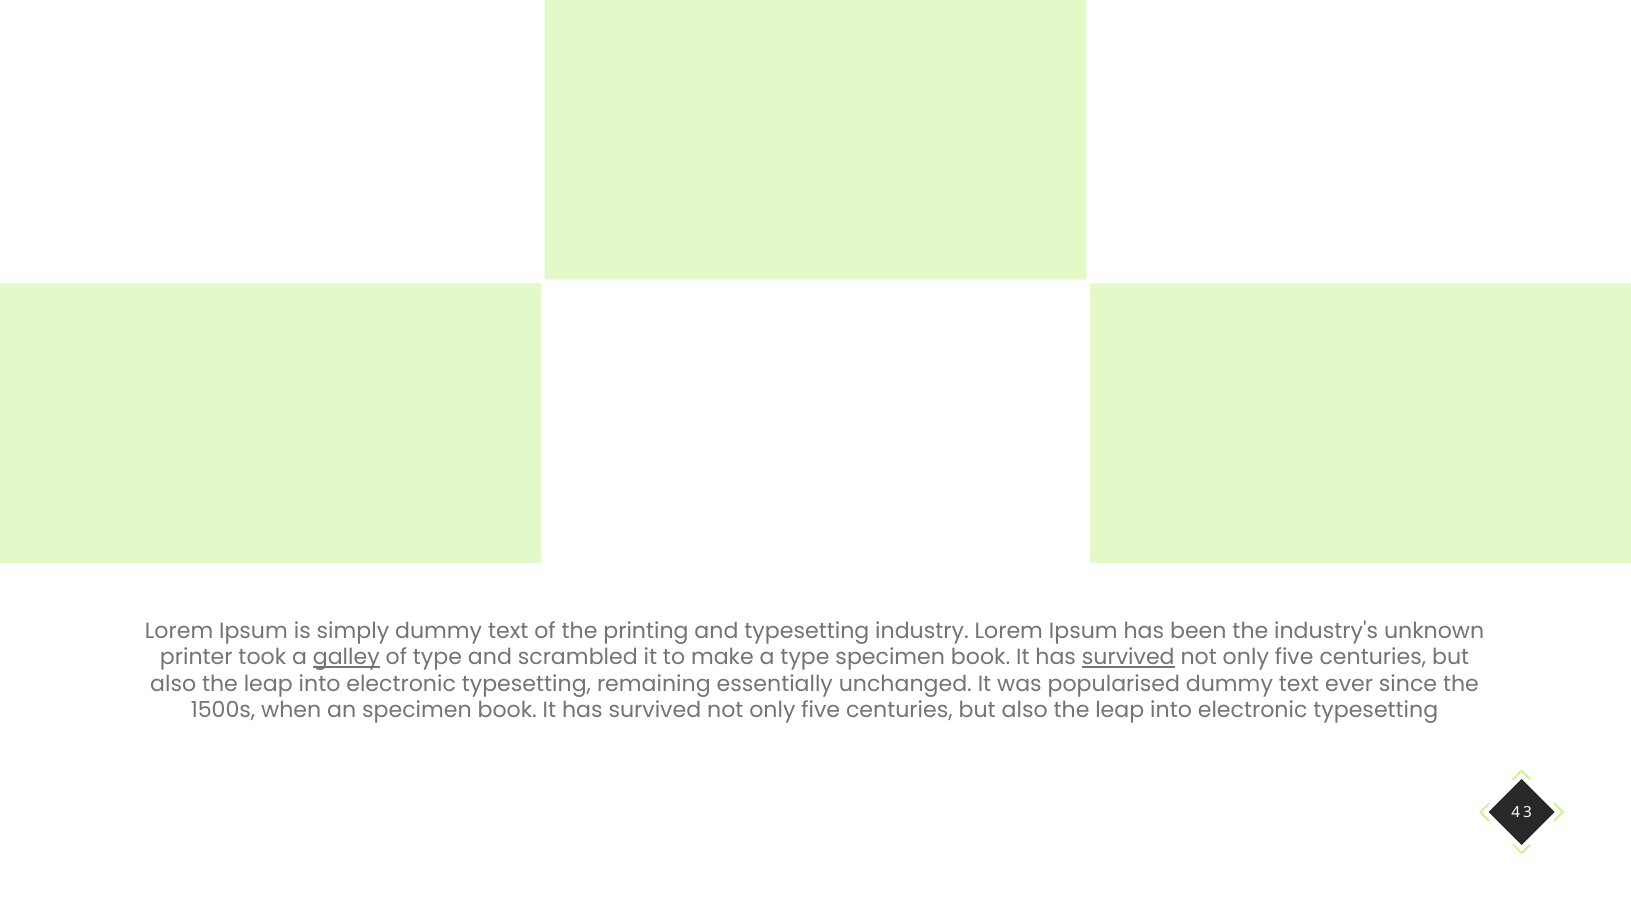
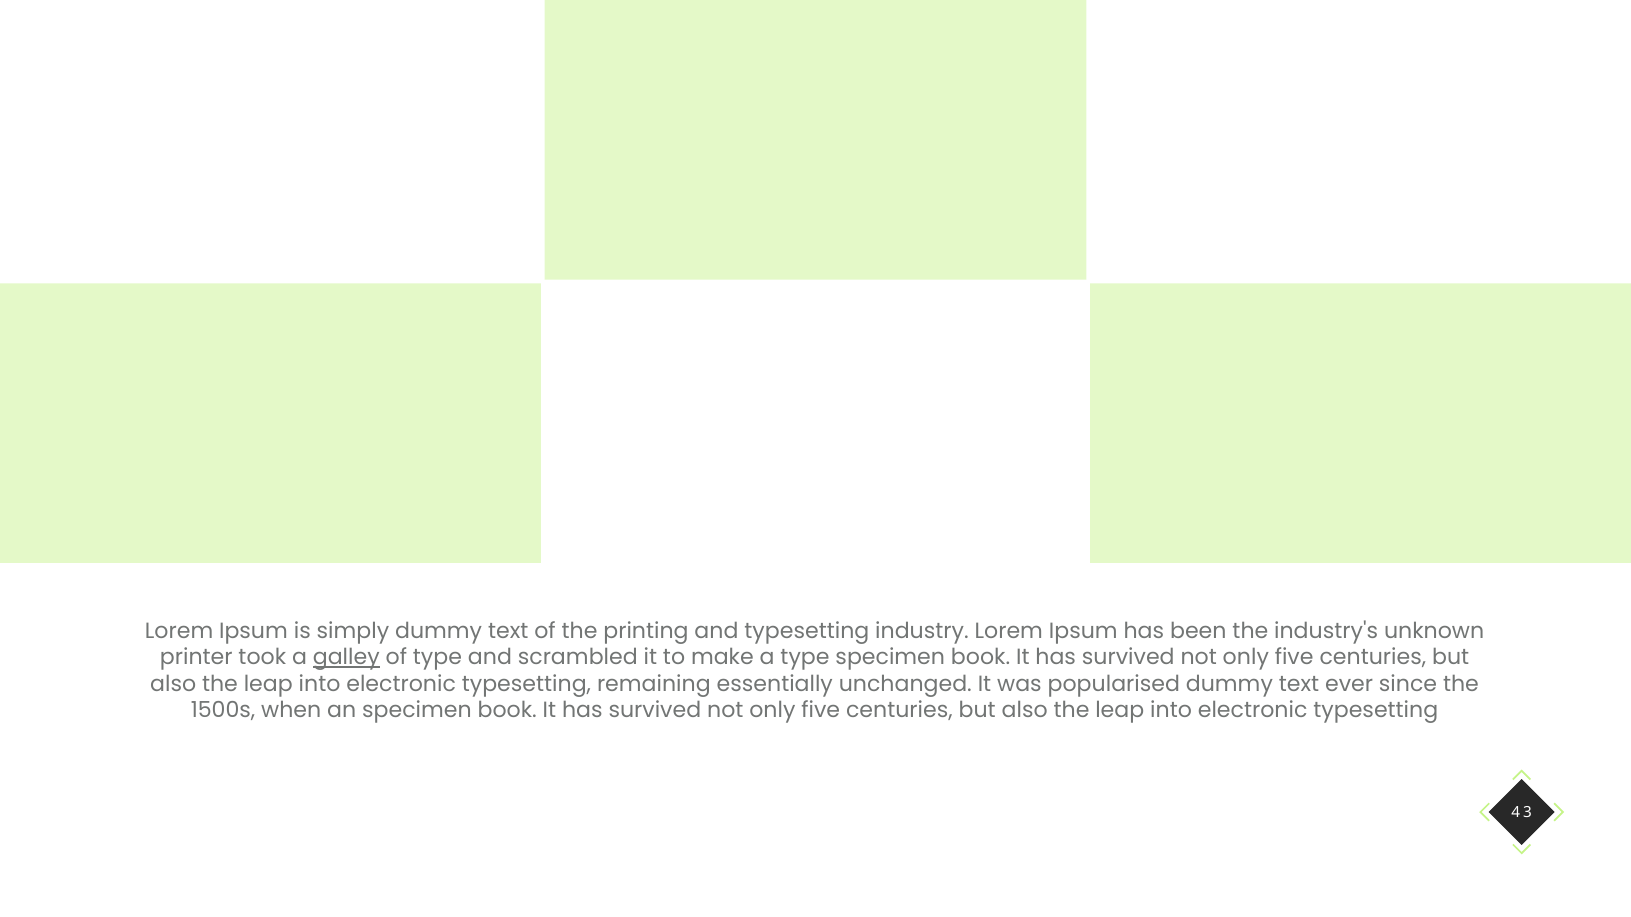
survived at (1128, 658) underline: present -> none
